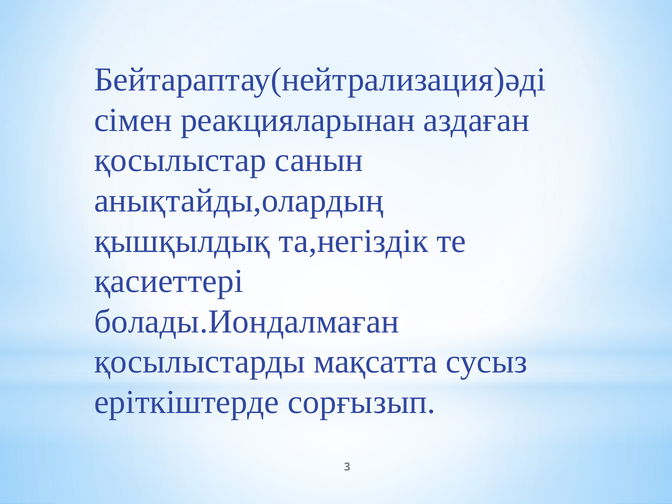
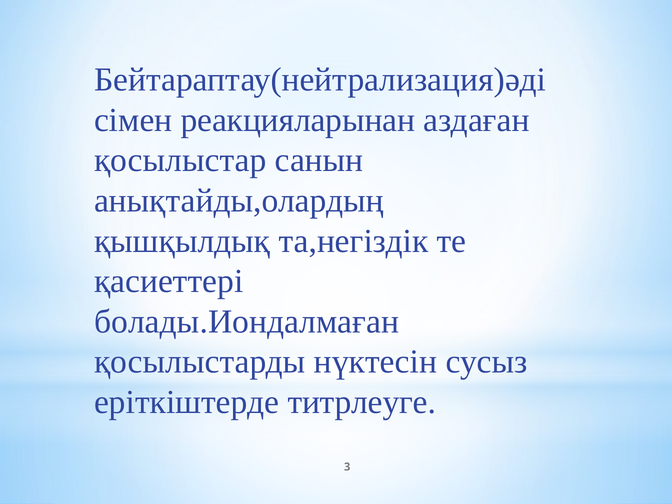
мақсатта: мақсатта -> нүктесін
сорғызып: сорғызып -> титрлеуге
